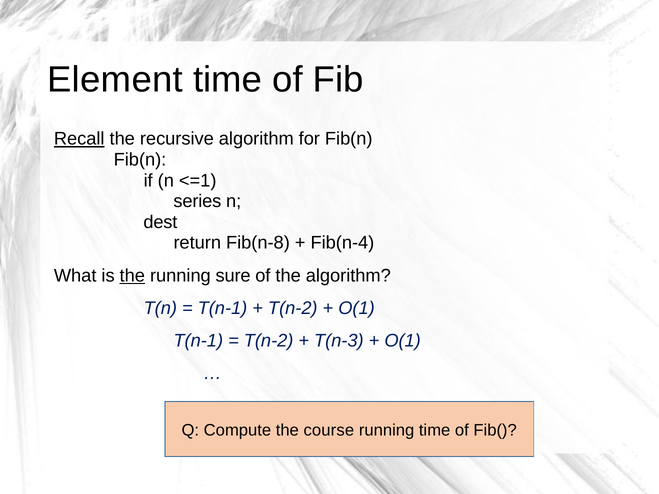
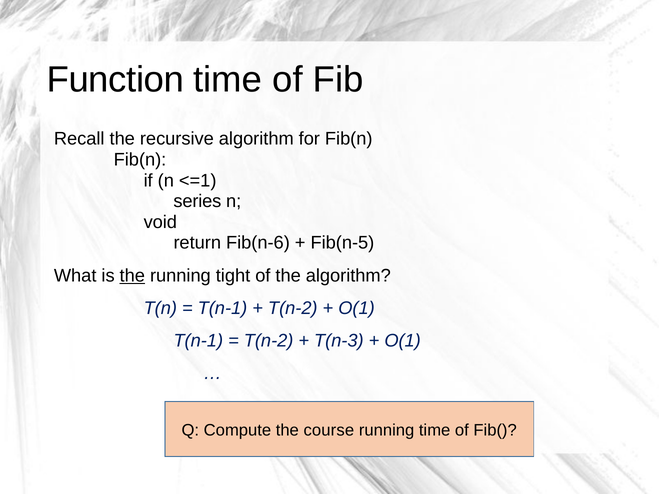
Element: Element -> Function
Recall underline: present -> none
dest: dest -> void
Fib(n-8: Fib(n-8 -> Fib(n-6
Fib(n-4: Fib(n-4 -> Fib(n-5
sure: sure -> tight
